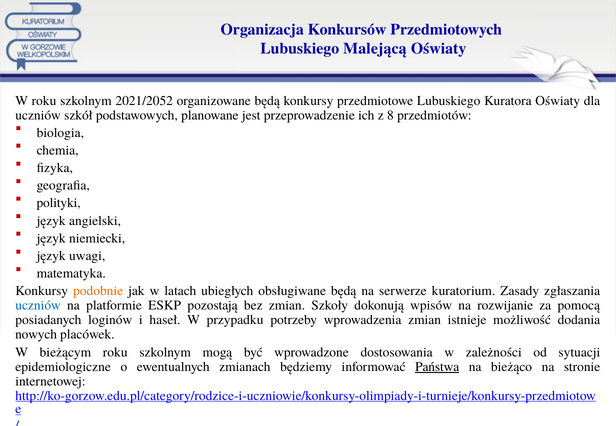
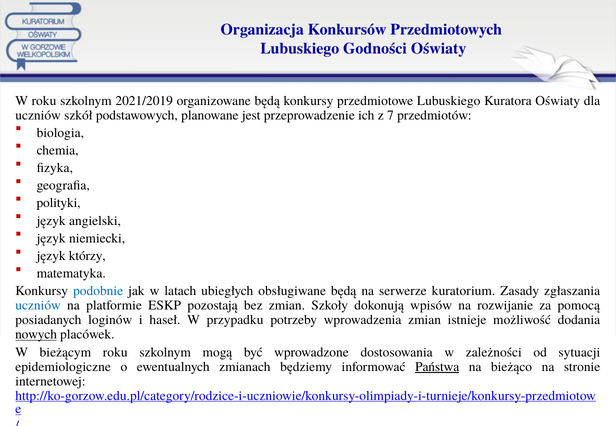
Malejącą: Malejącą -> Godności
2021/2052: 2021/2052 -> 2021/2019
8: 8 -> 7
uwagi: uwagi -> którzy
podobnie colour: orange -> blue
nowych underline: none -> present
